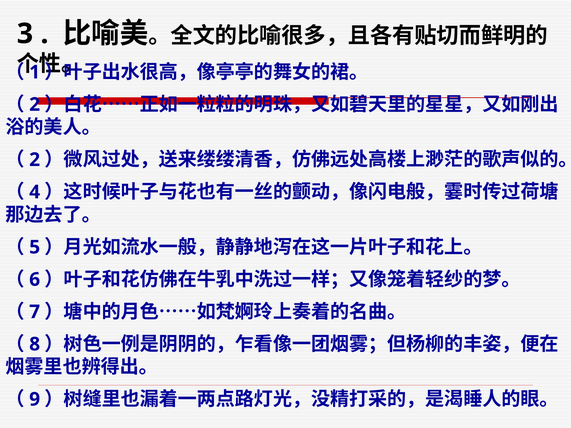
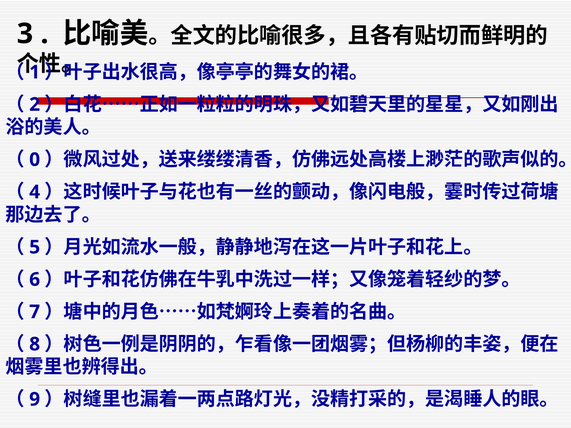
2 at (35, 160): 2 -> 0
